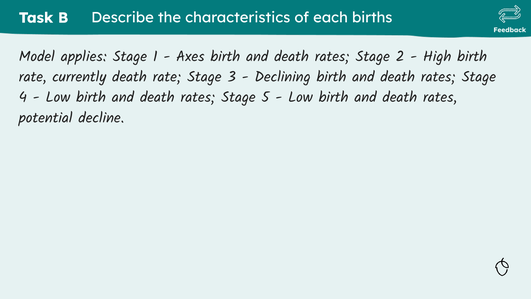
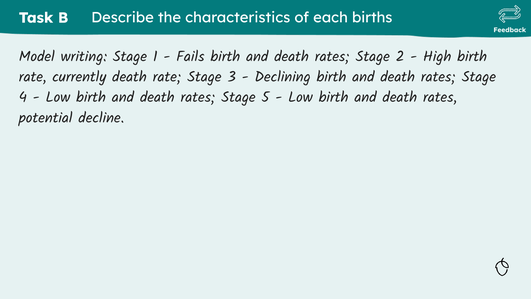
applies: applies -> writing
Axes: Axes -> Fails
